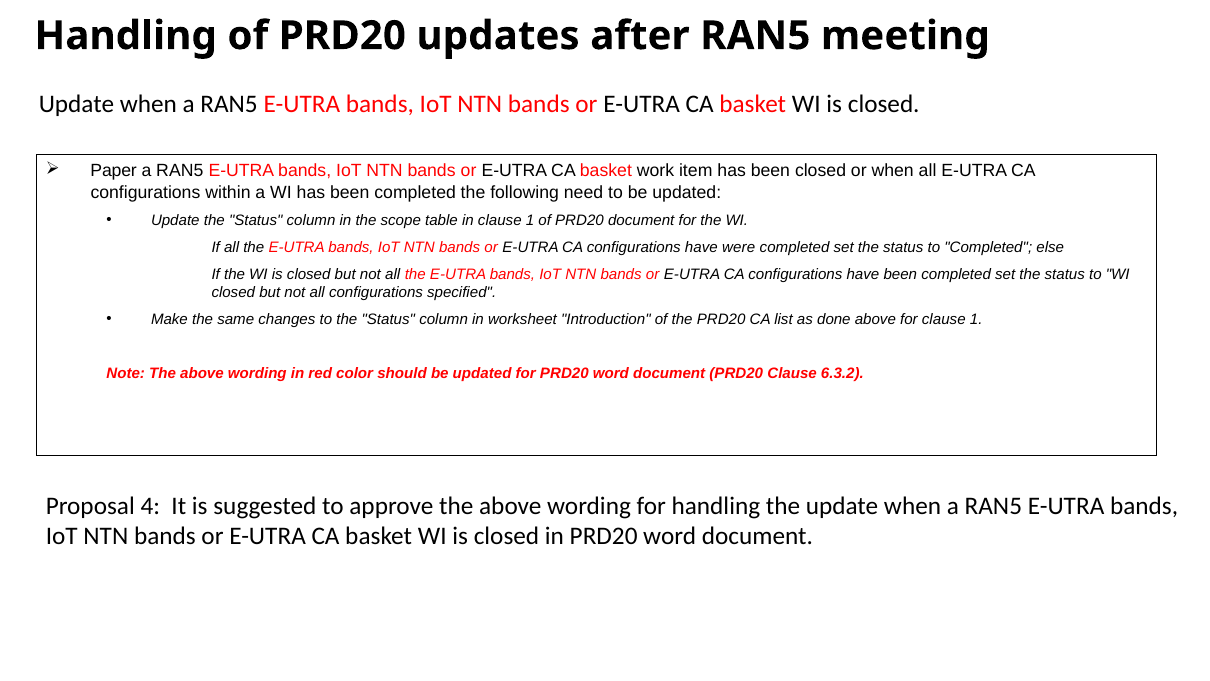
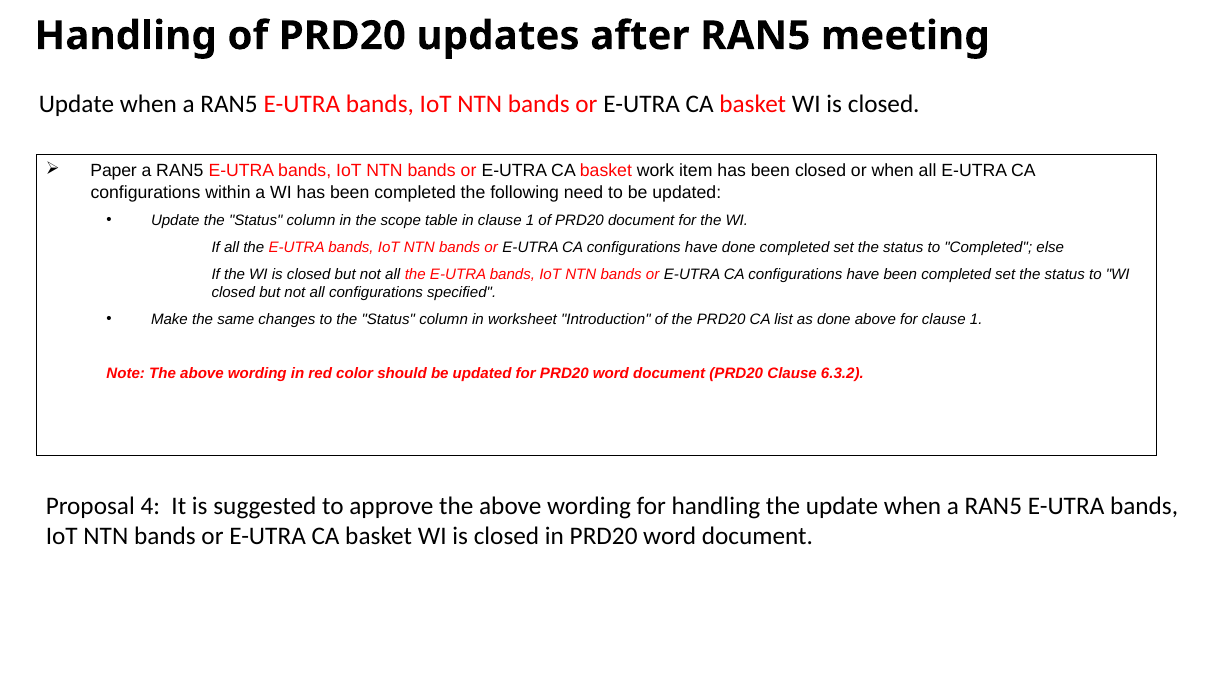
have were: were -> done
